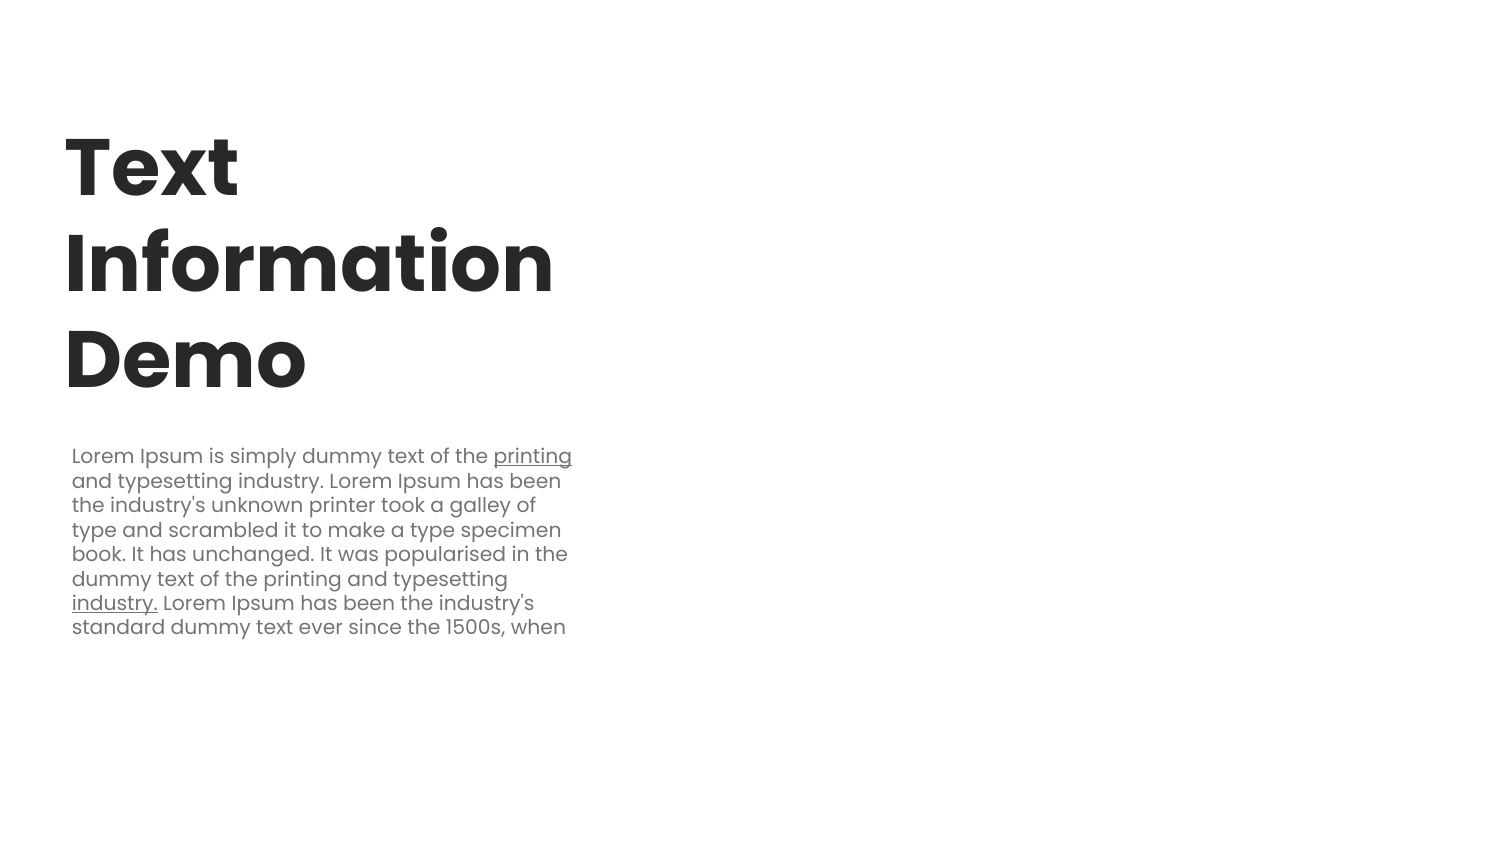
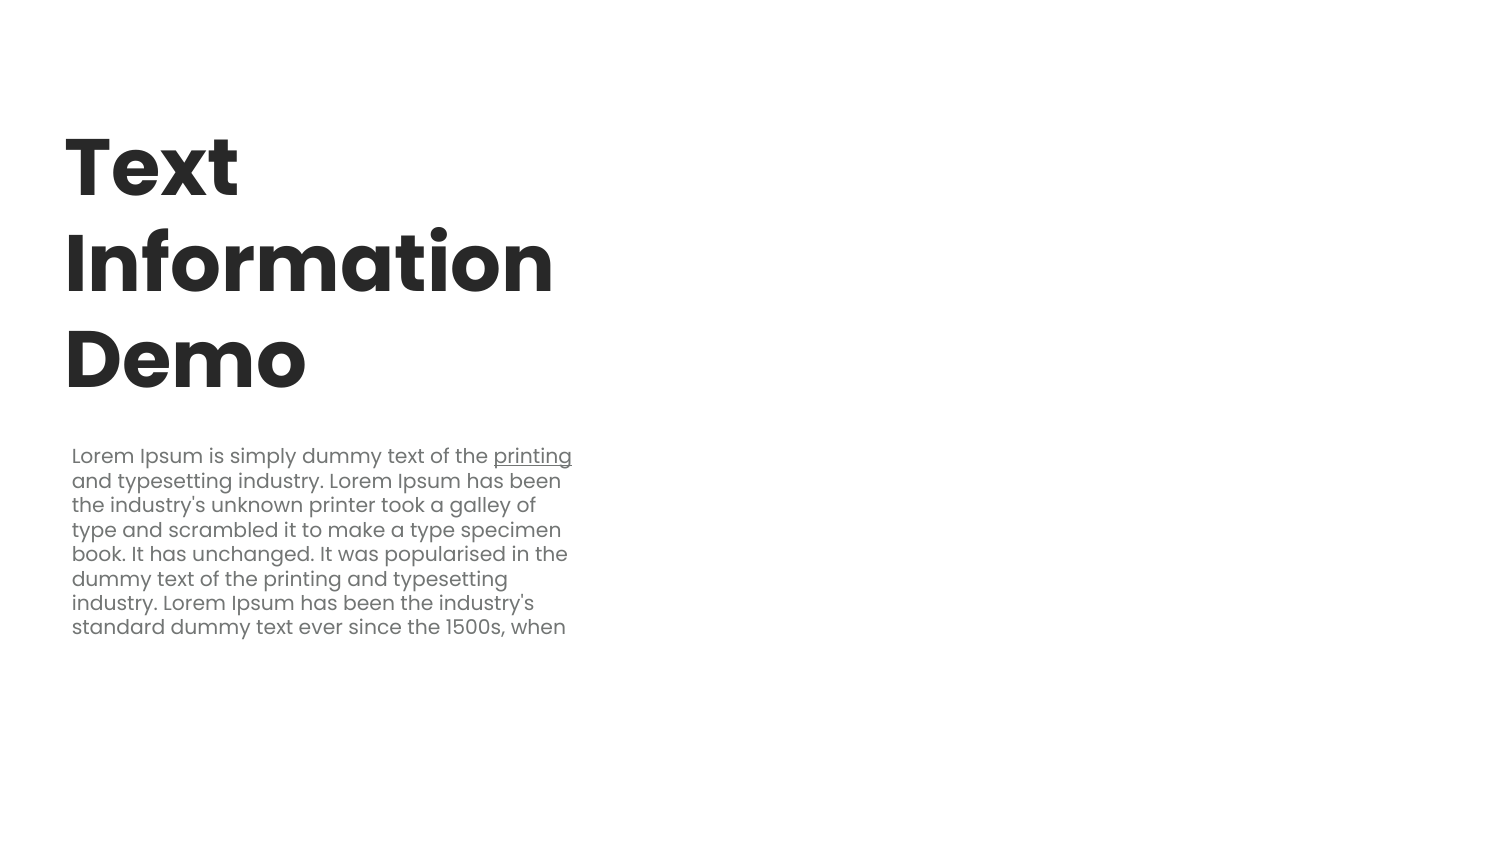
industry at (115, 604) underline: present -> none
